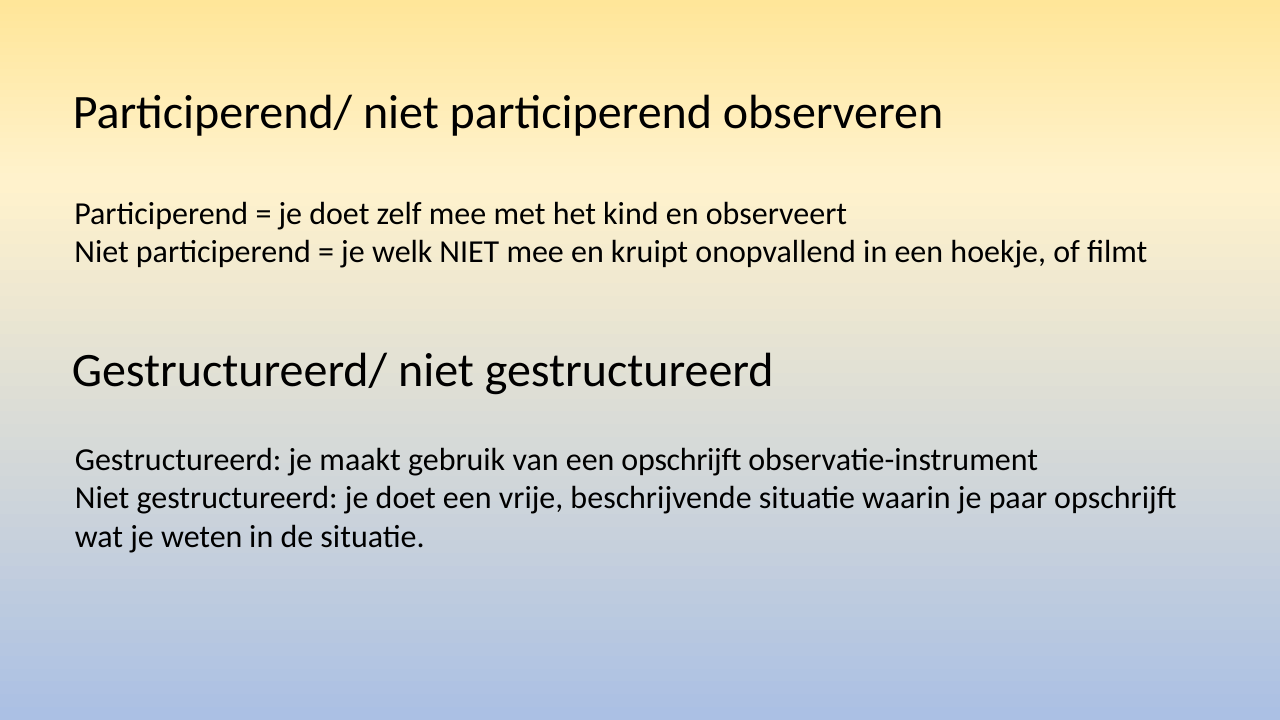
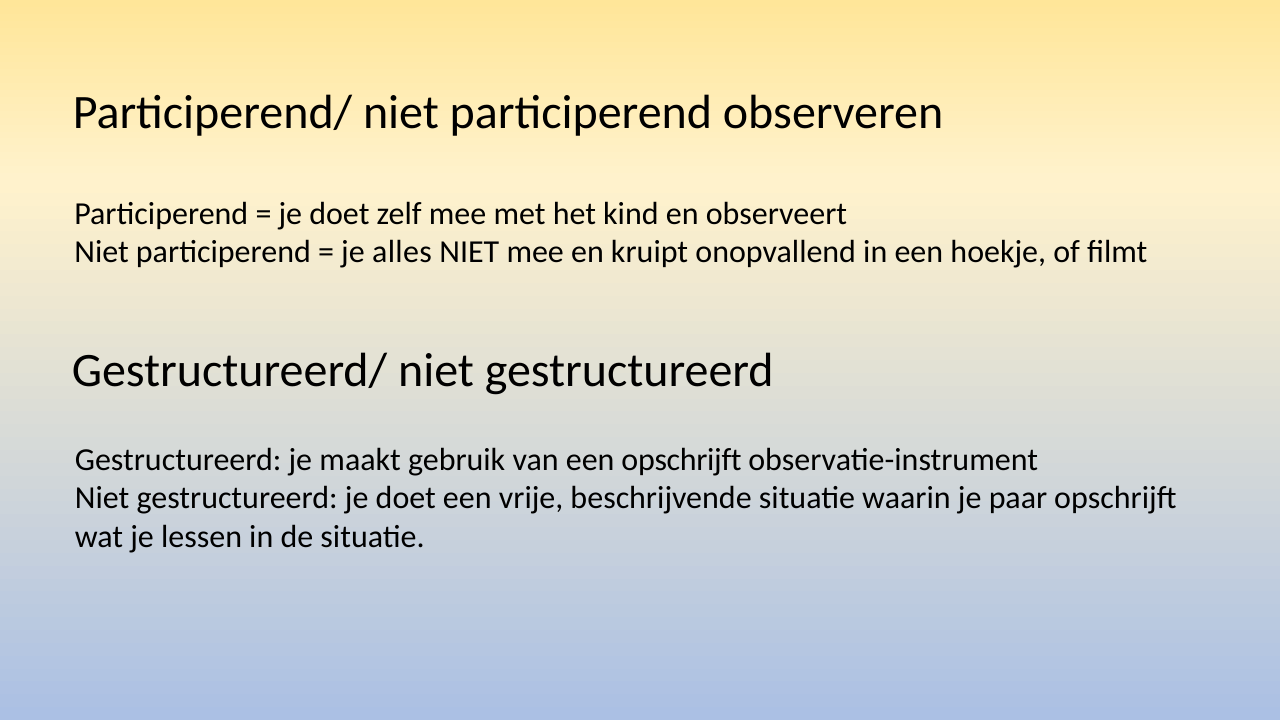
welk: welk -> alles
weten: weten -> lessen
